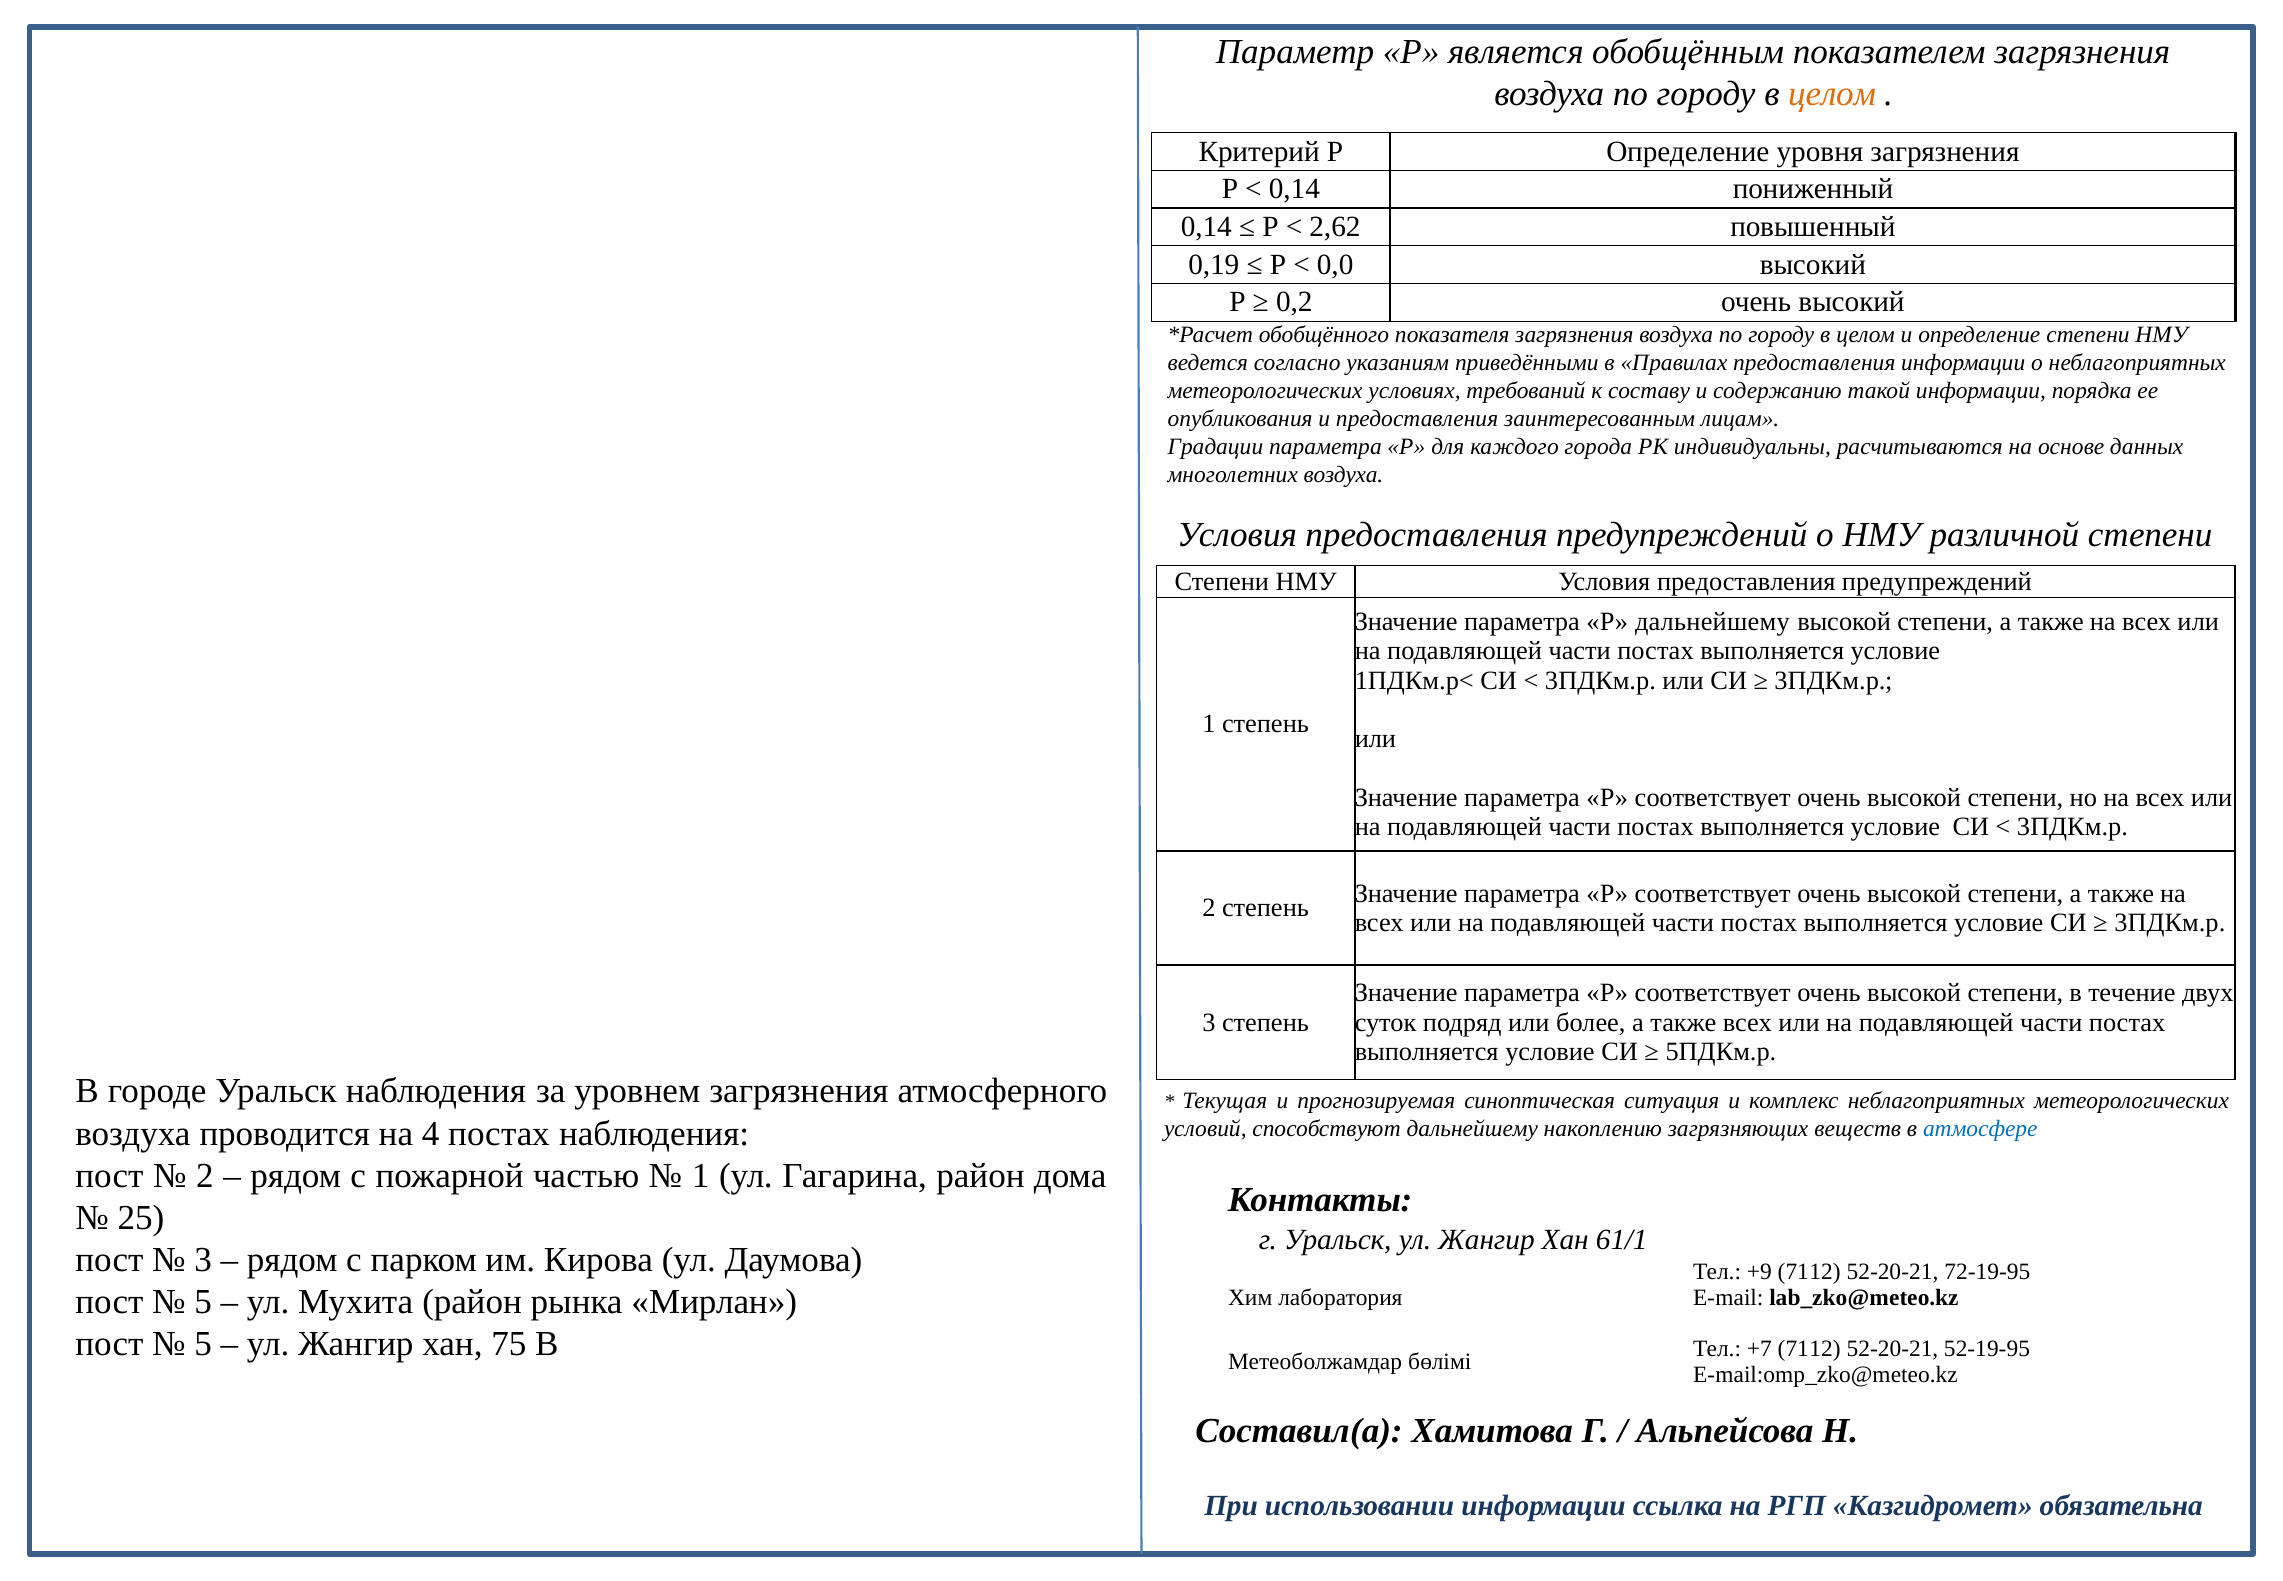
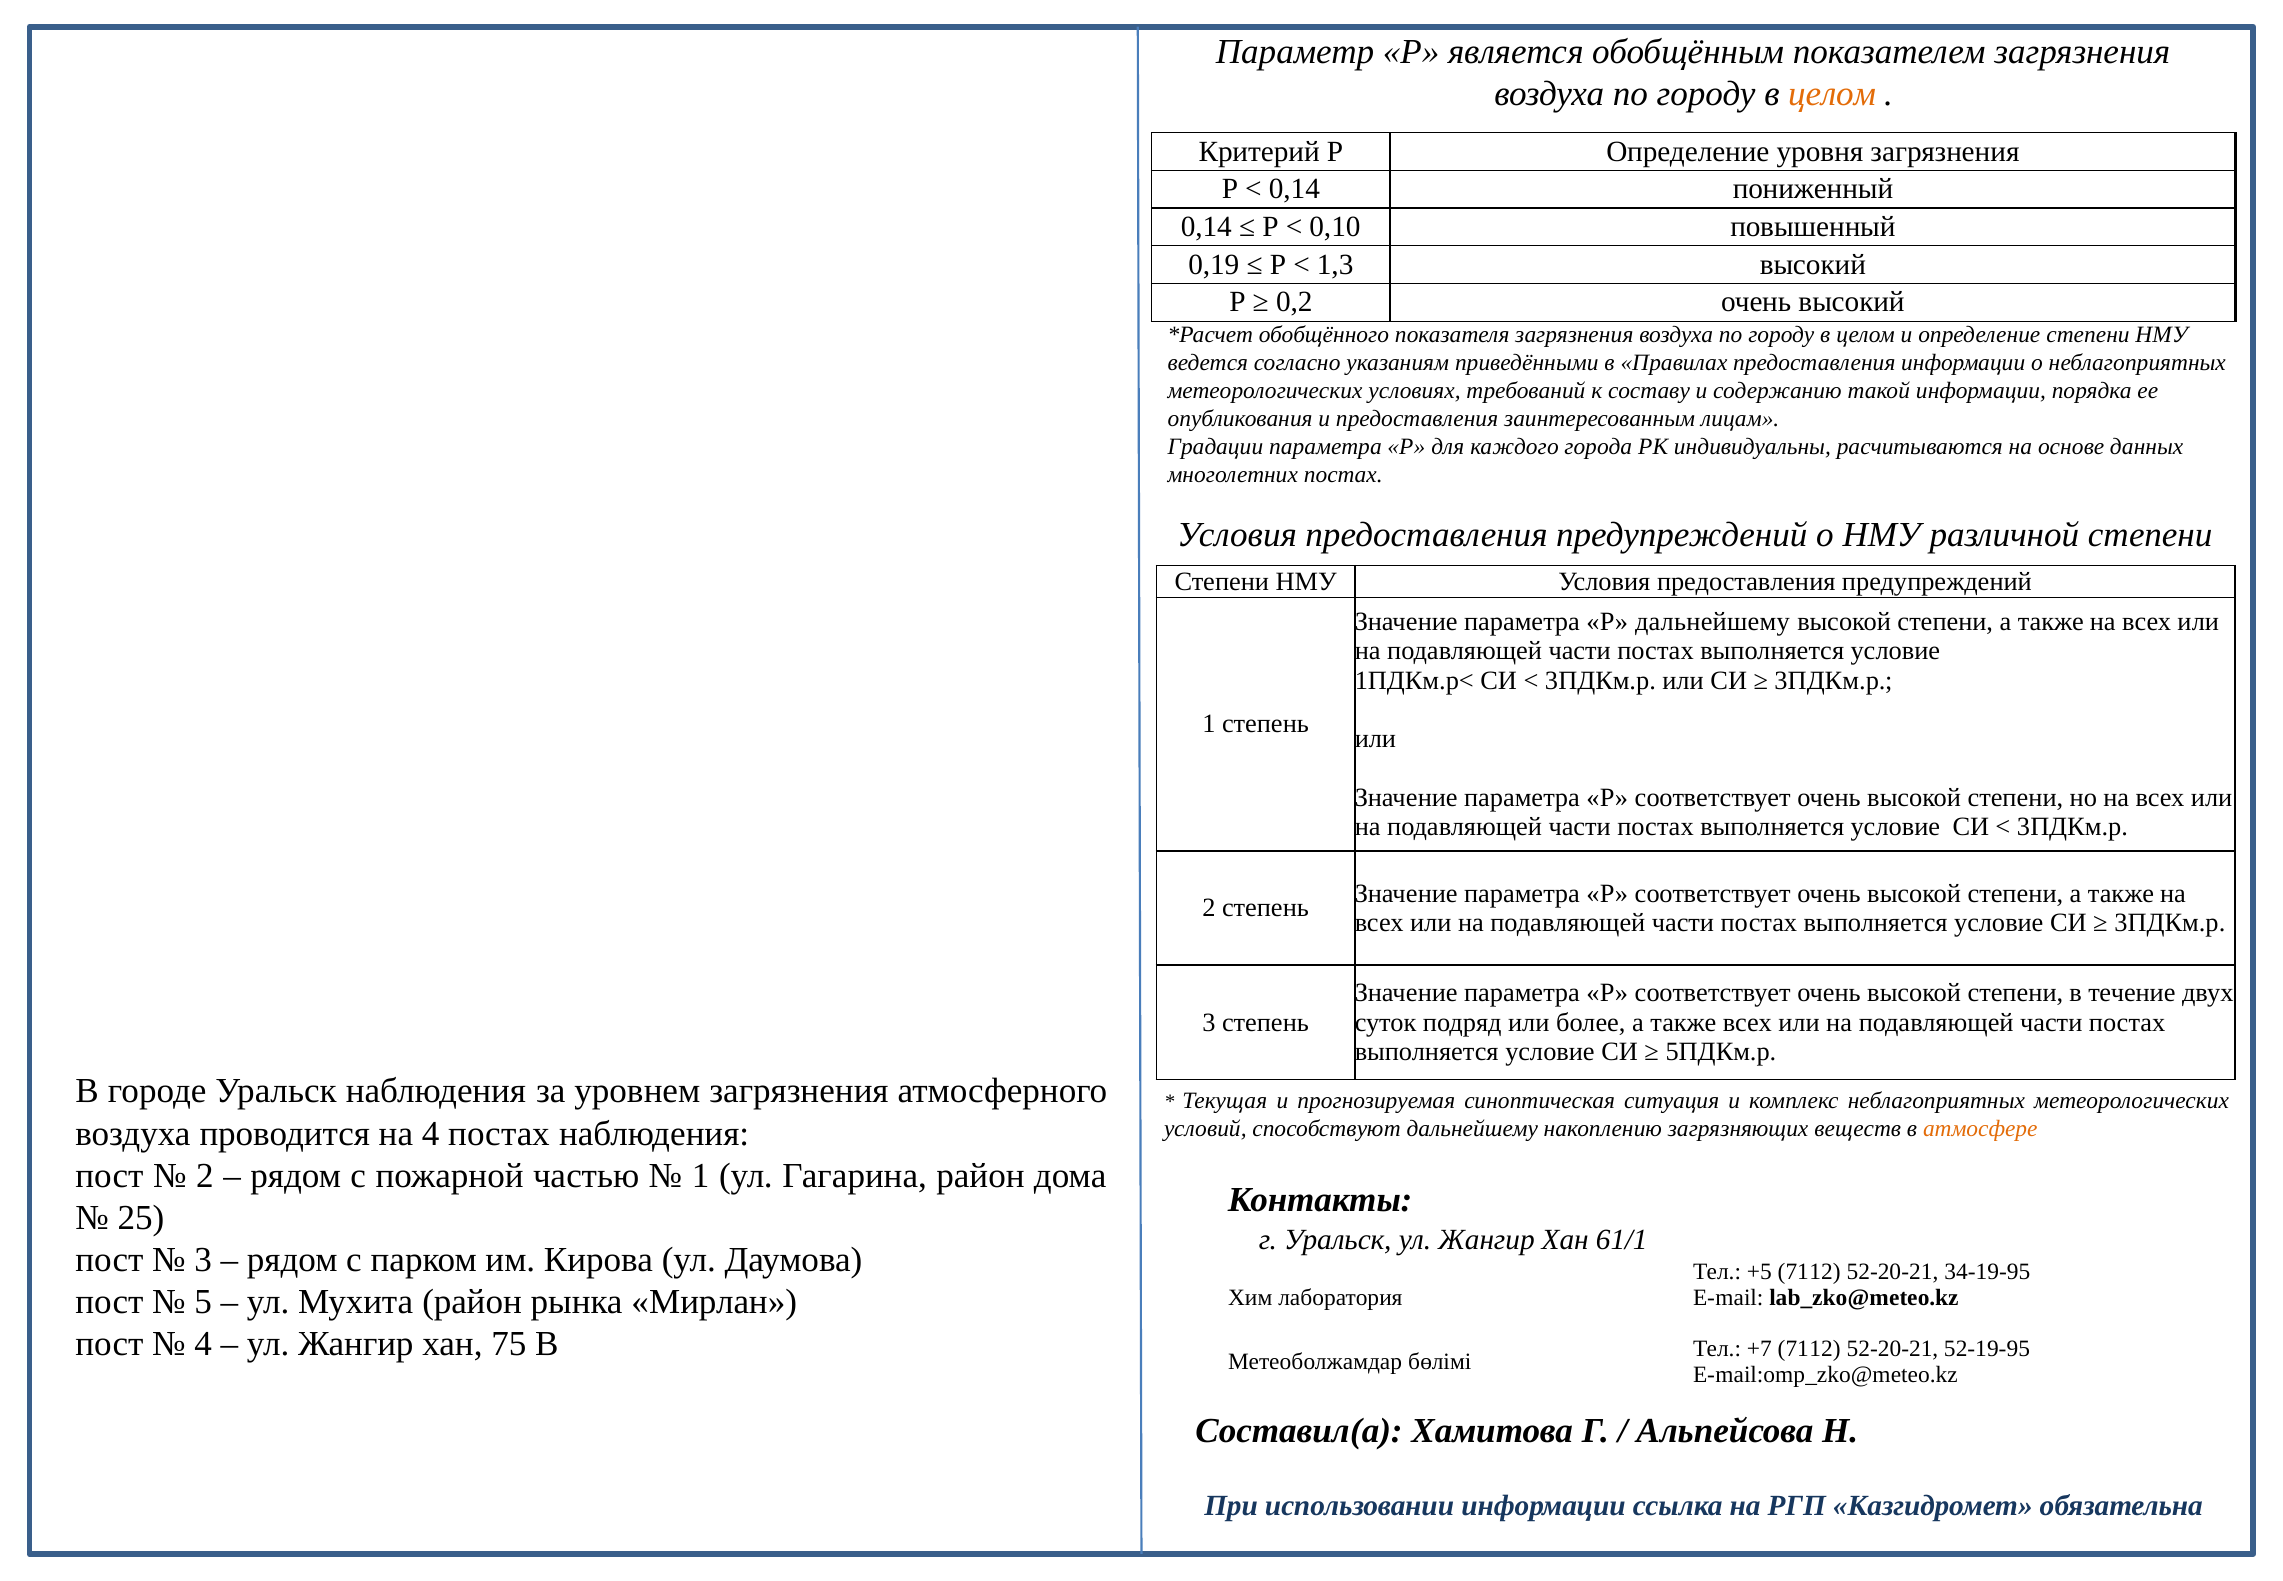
2,62: 2,62 -> 0,10
0,0: 0,0 -> 1,3
многолетних воздуха: воздуха -> постах
атмосфере colour: blue -> orange
+9: +9 -> +5
72-19-95: 72-19-95 -> 34-19-95
5 at (203, 1344): 5 -> 4
